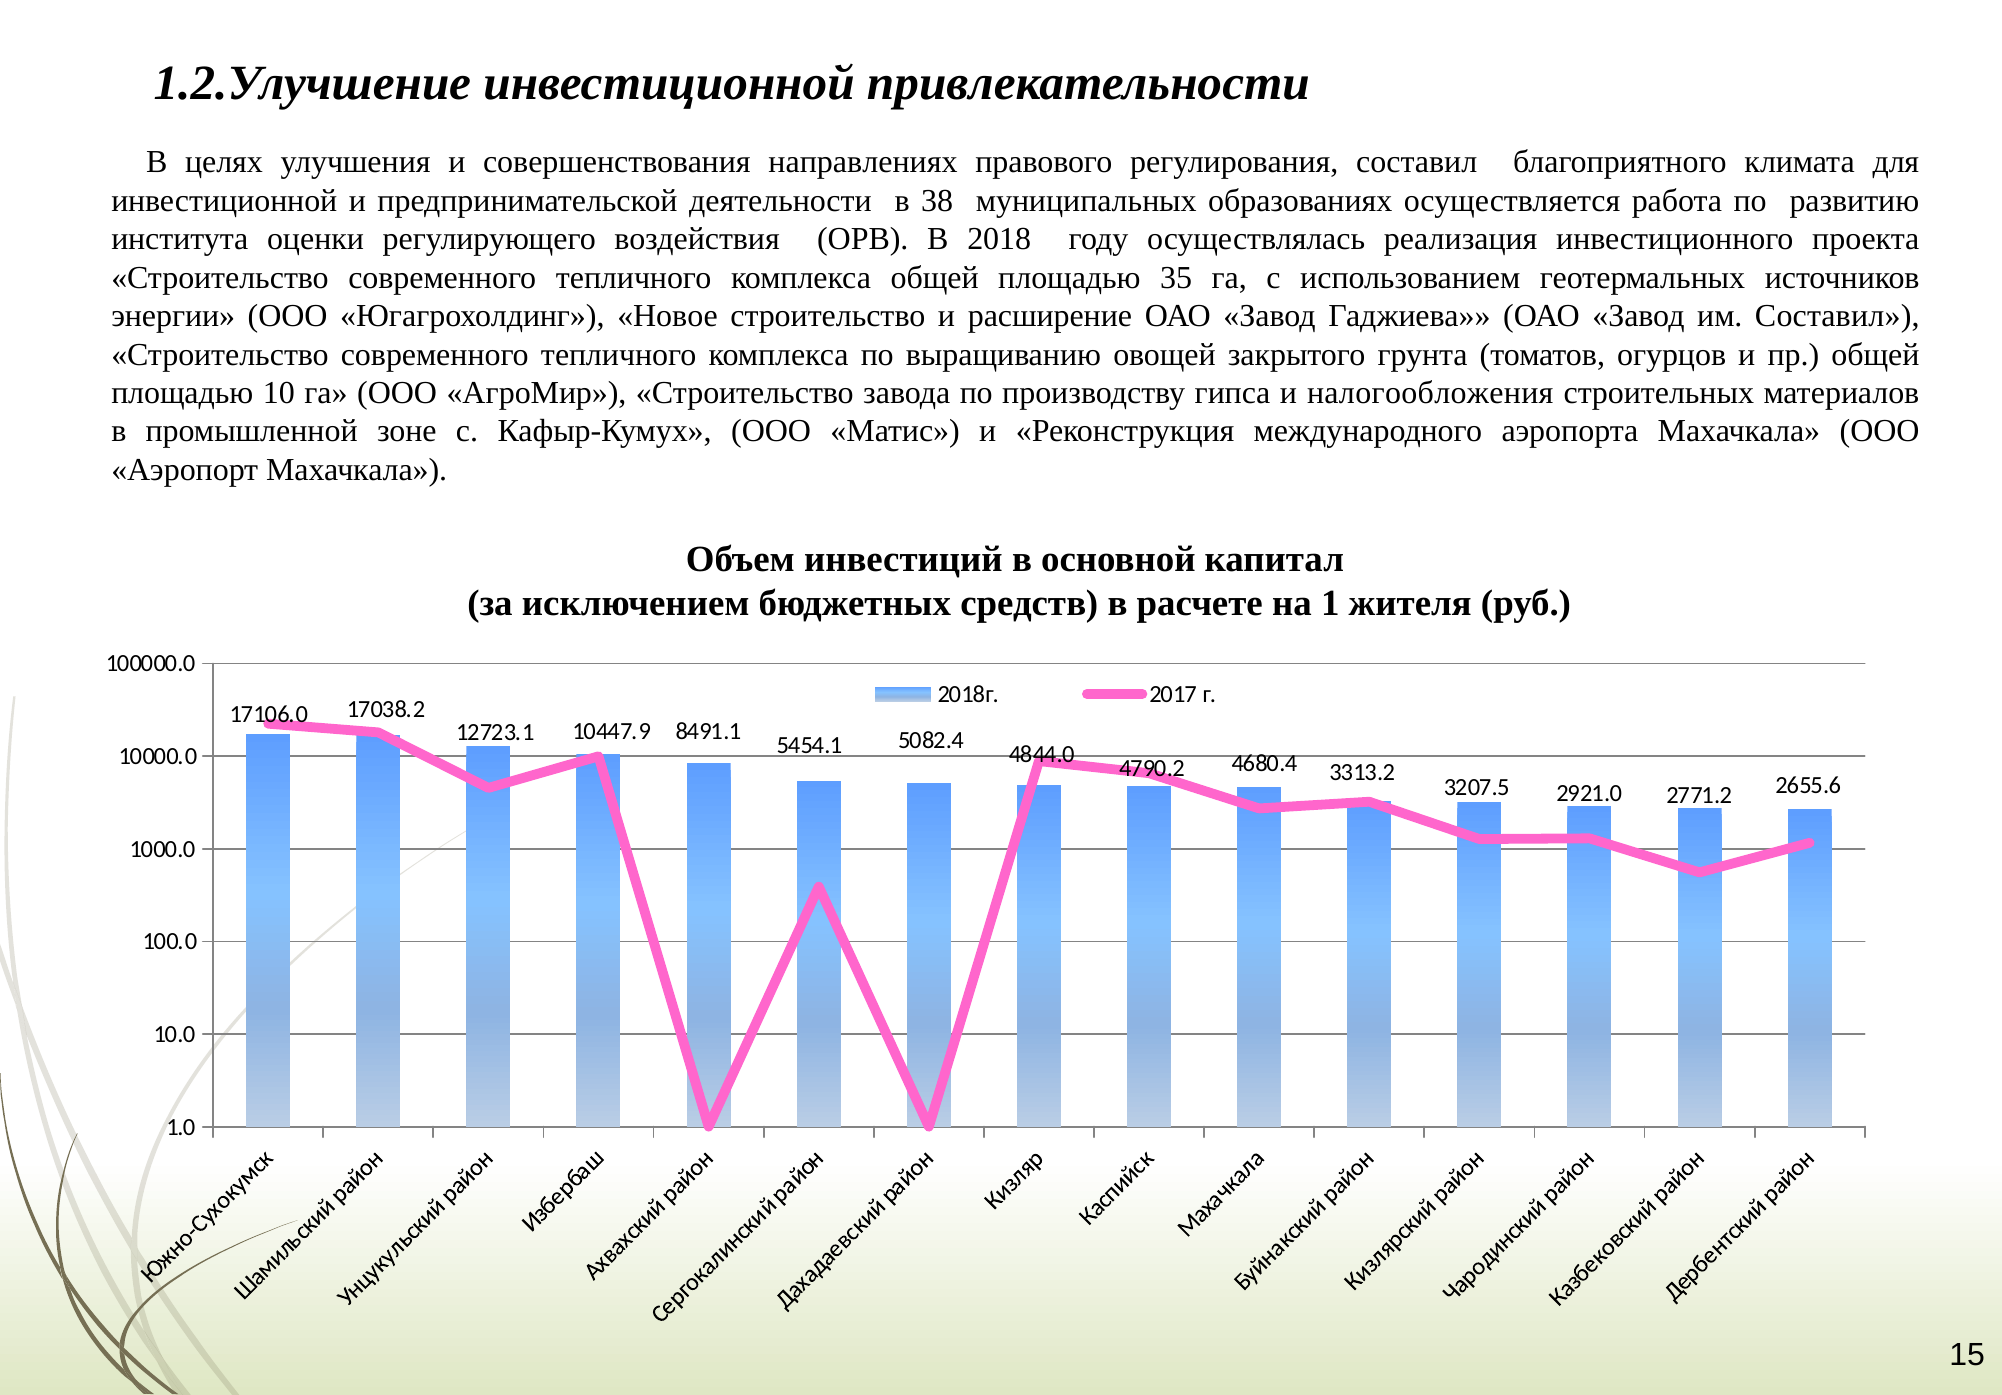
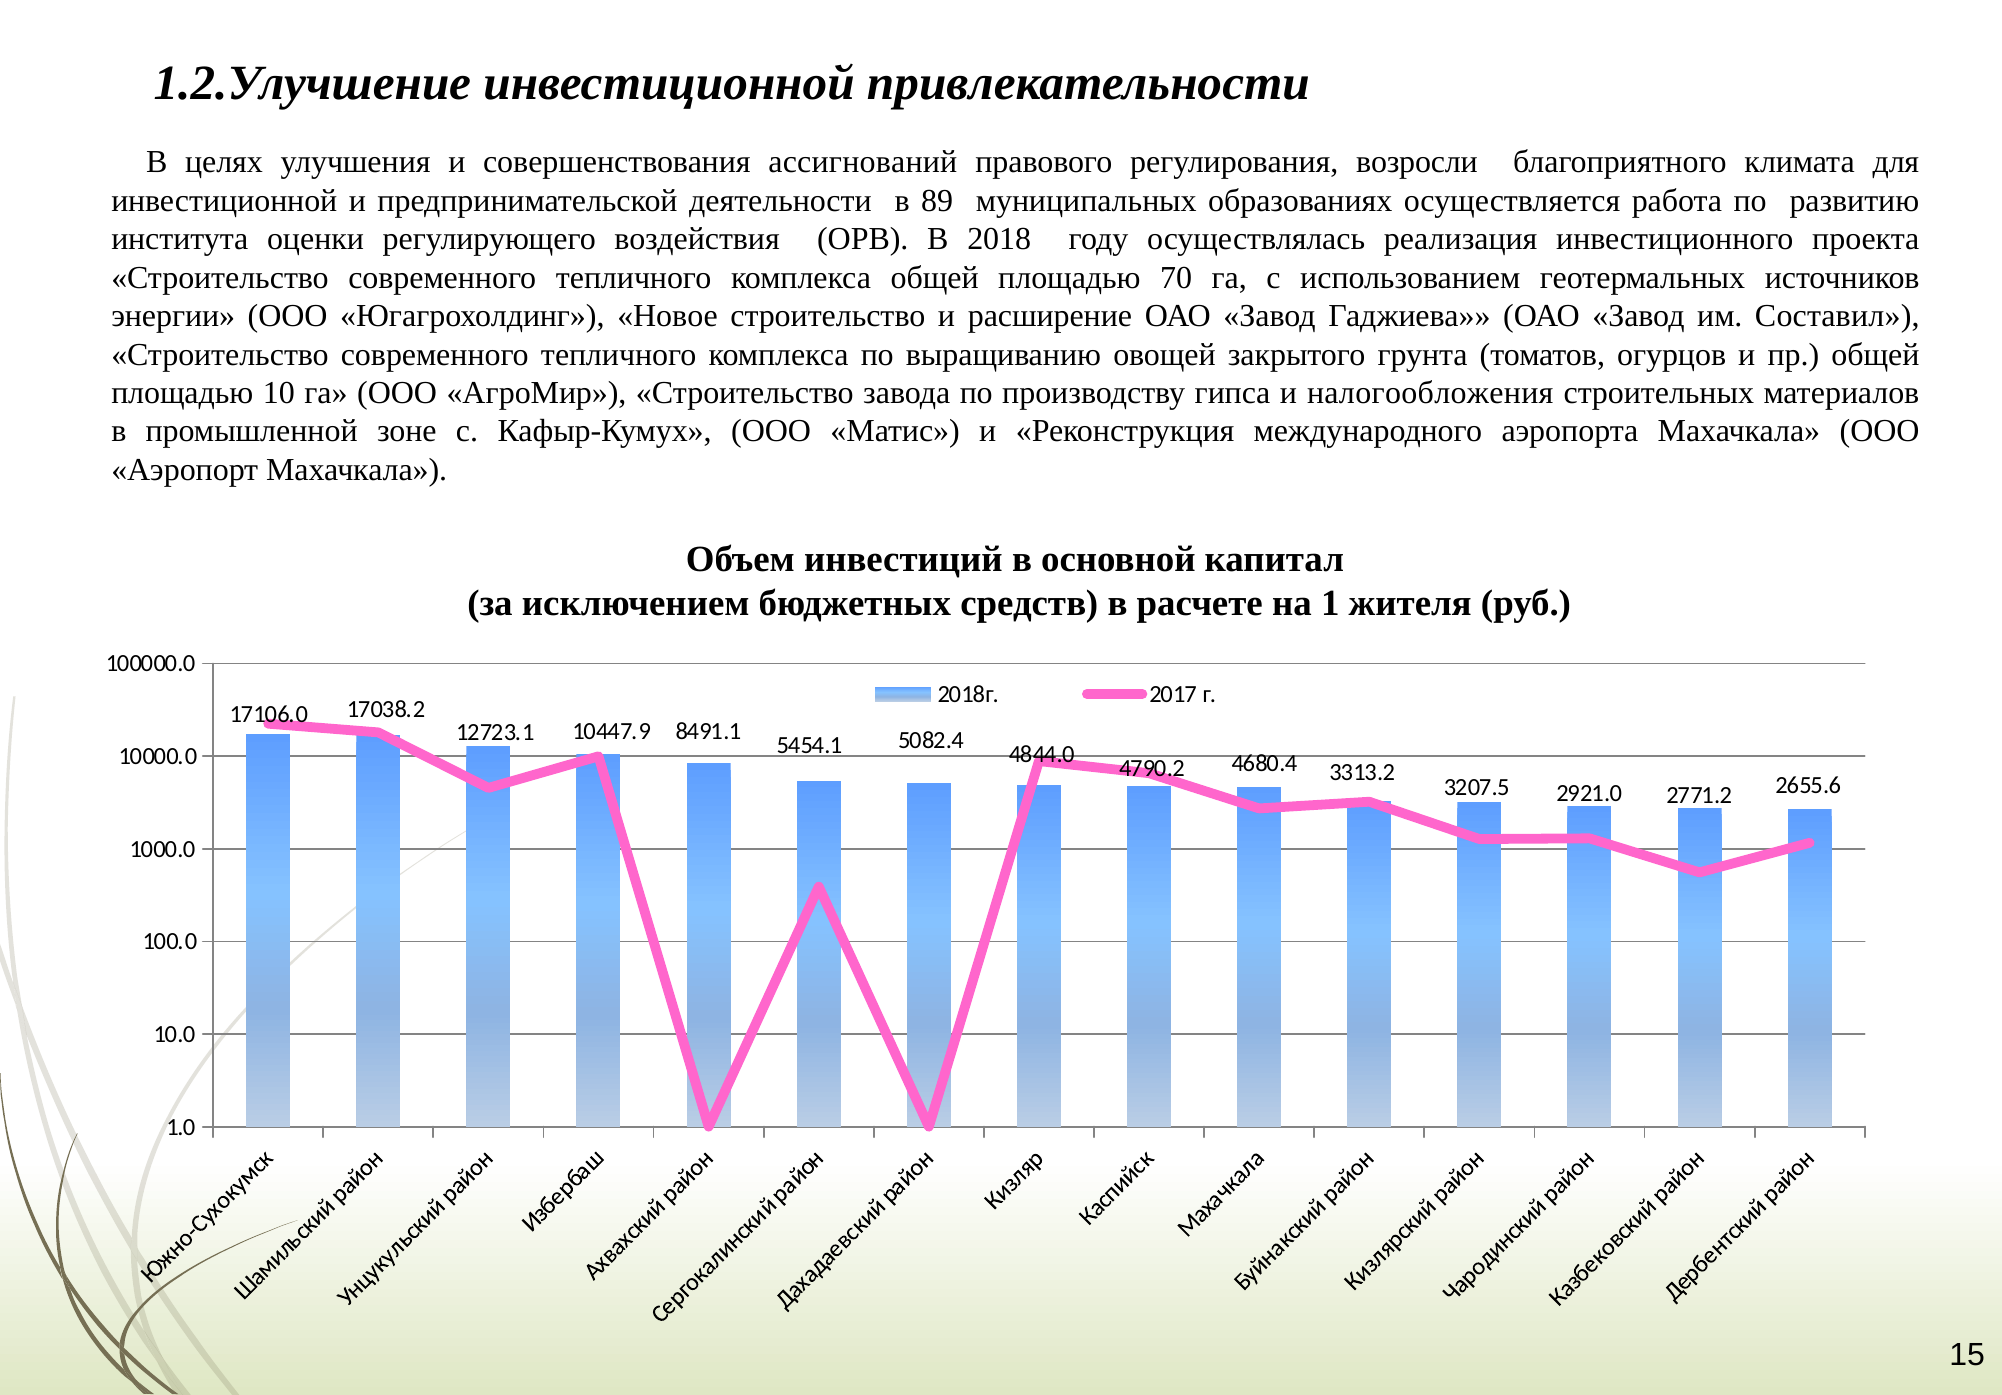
направлениях: направлениях -> ассигнований
регулирования составил: составил -> возросли
38: 38 -> 89
35: 35 -> 70
